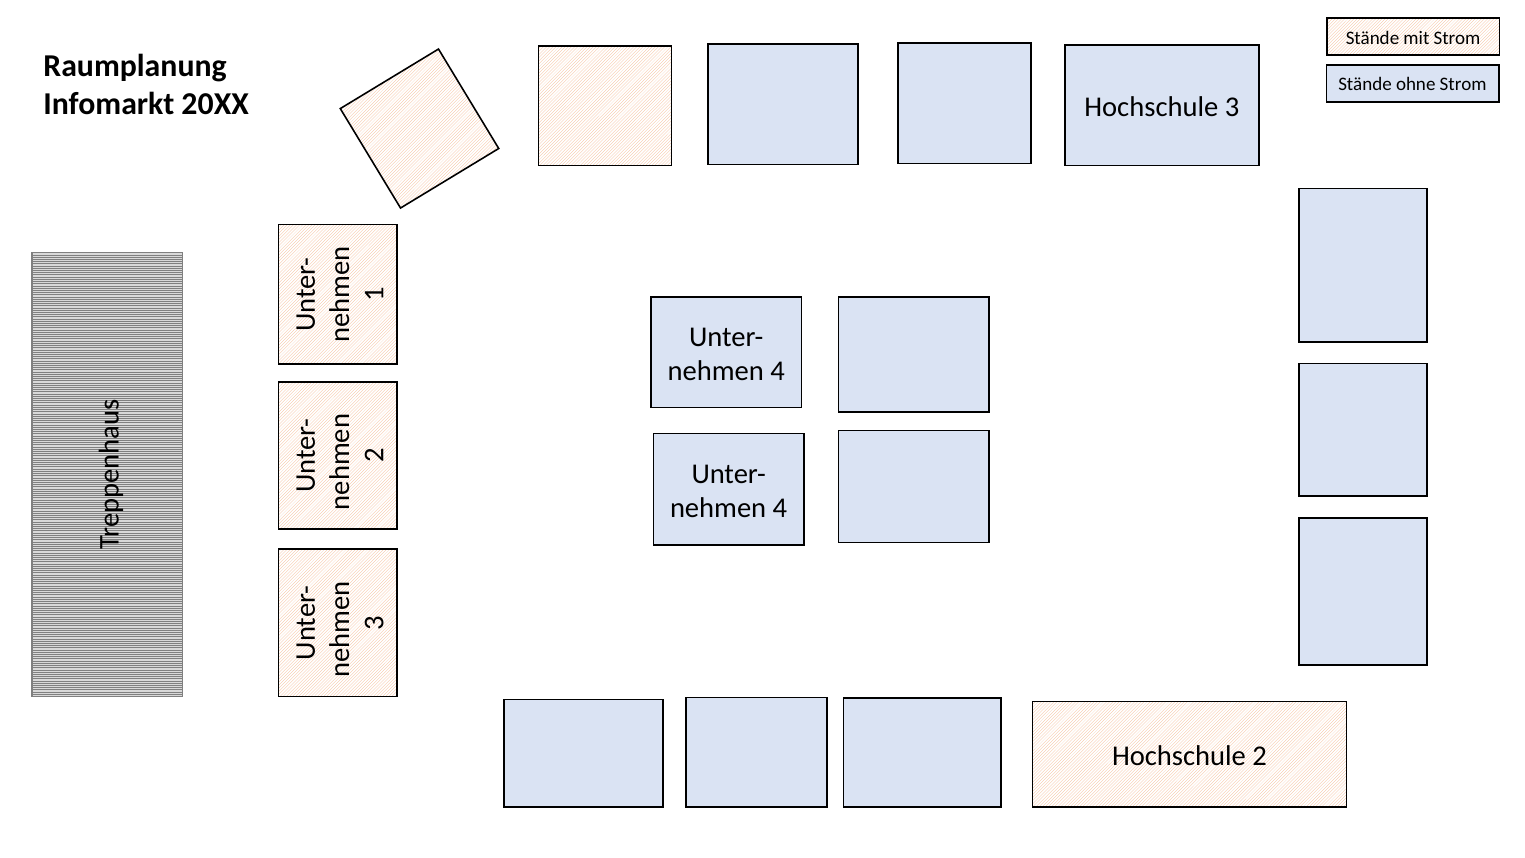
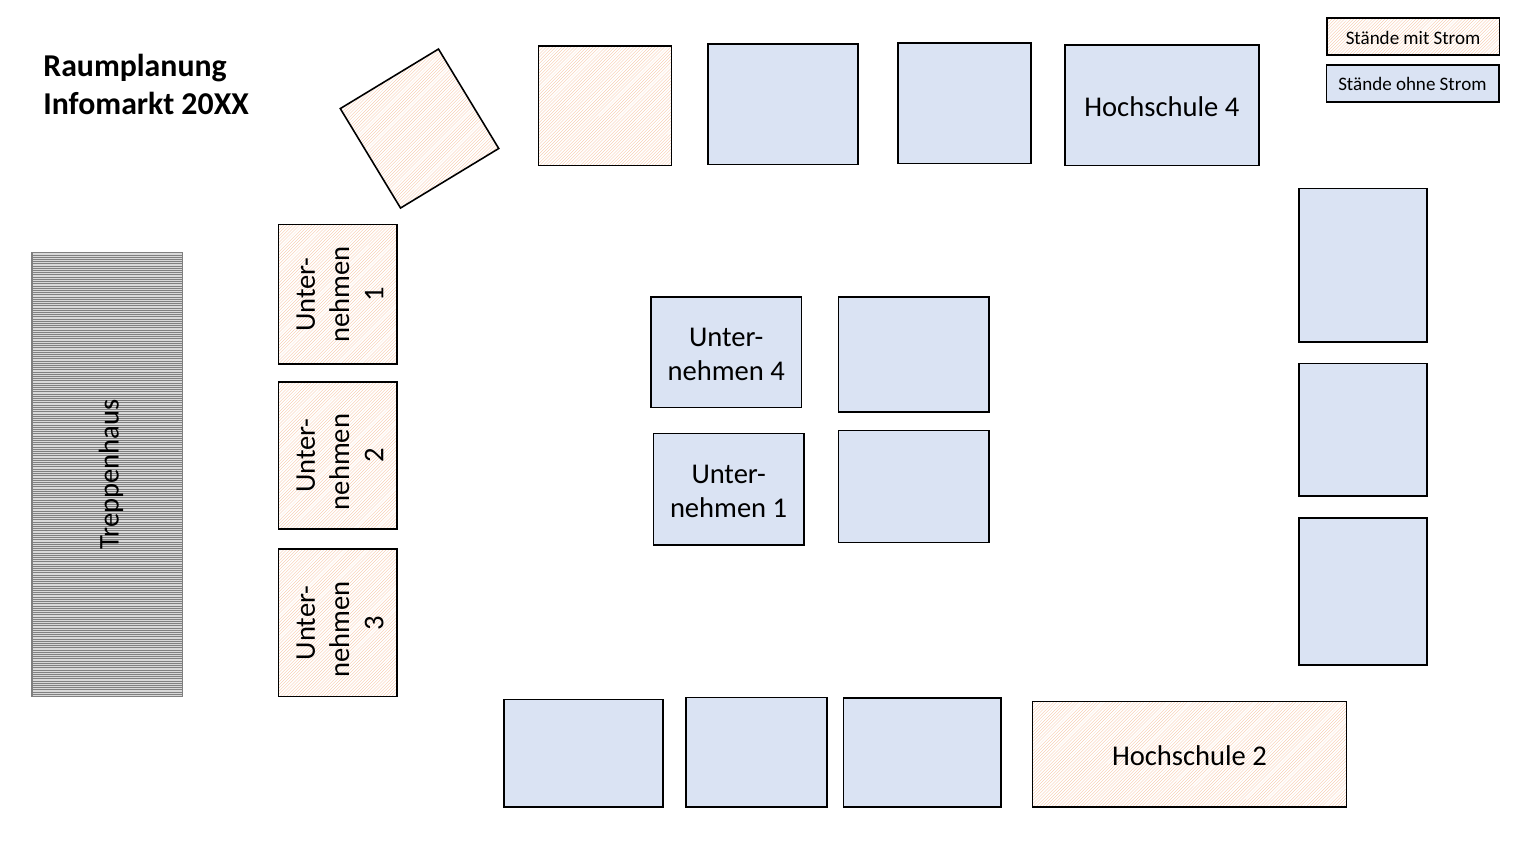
Hochschule 3: 3 -> 4
4 at (780, 508): 4 -> 1
